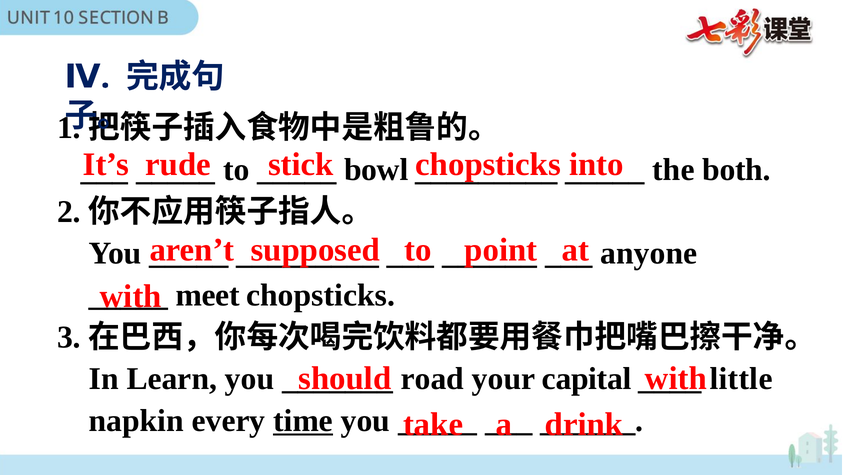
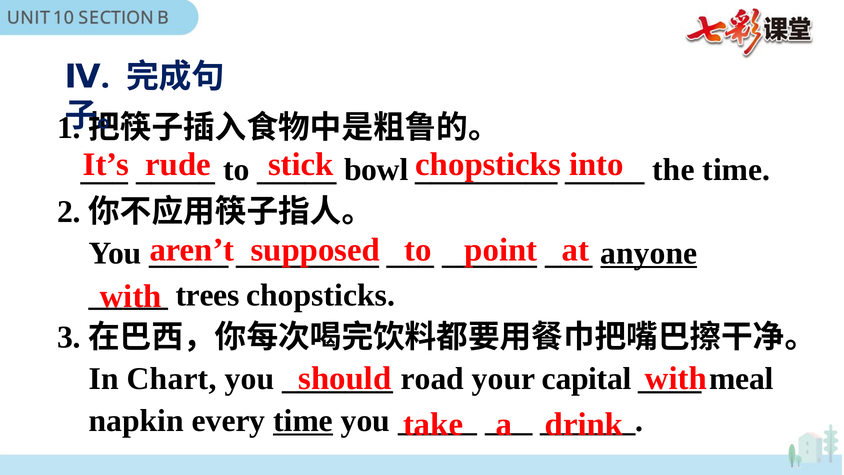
the both: both -> time
anyone underline: none -> present
meet: meet -> trees
Learn: Learn -> Chart
little: little -> meal
